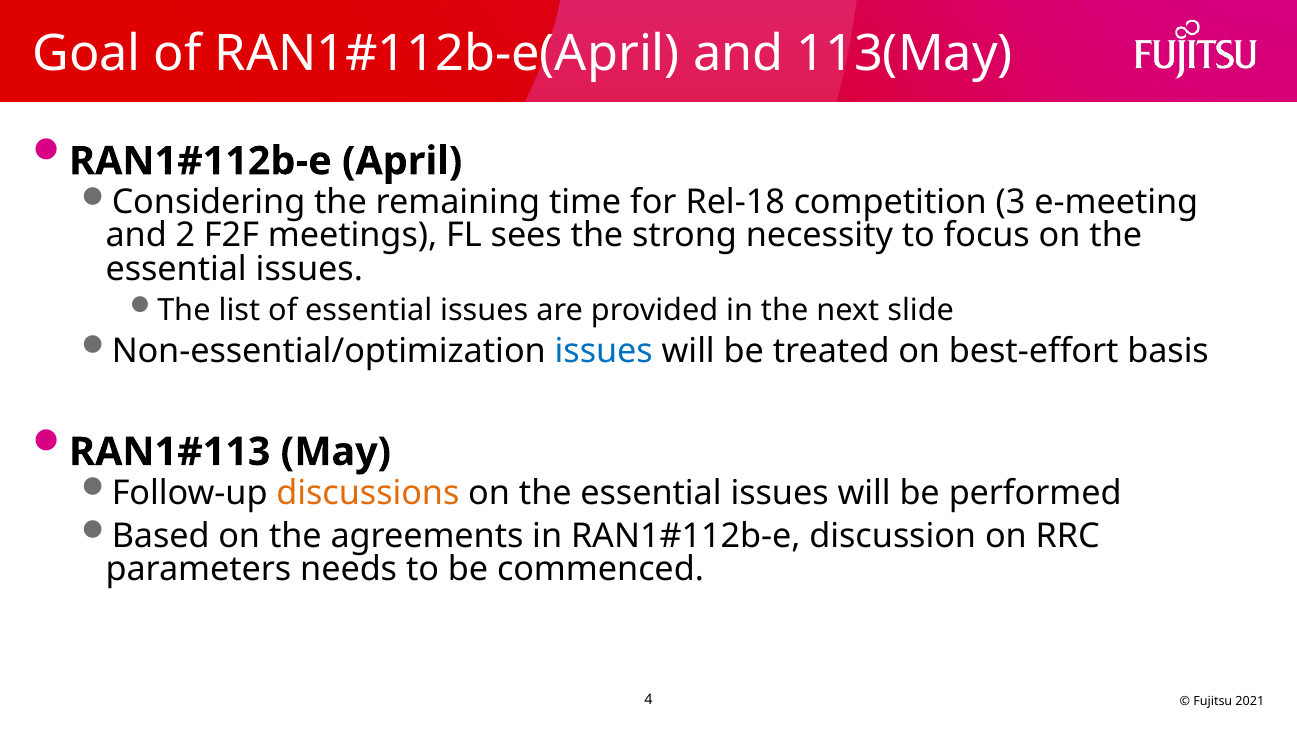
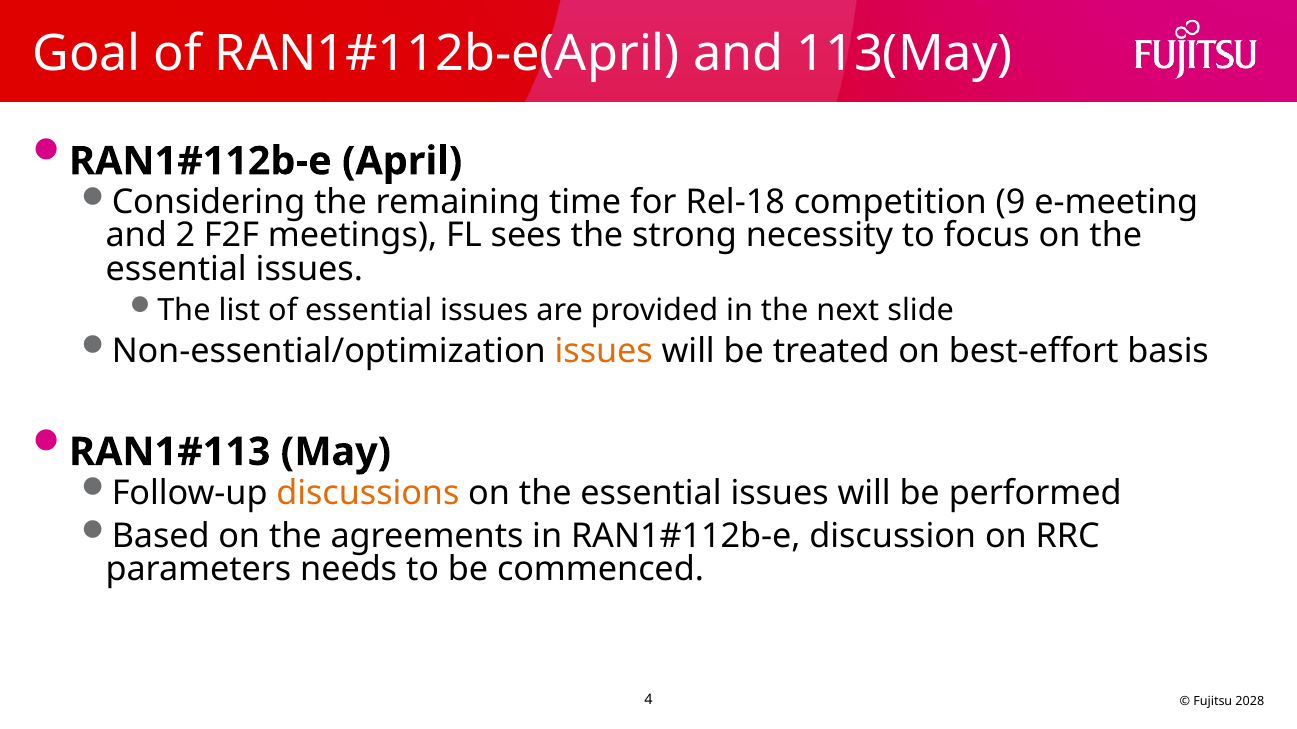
3: 3 -> 9
issues at (604, 352) colour: blue -> orange
2021: 2021 -> 2028
